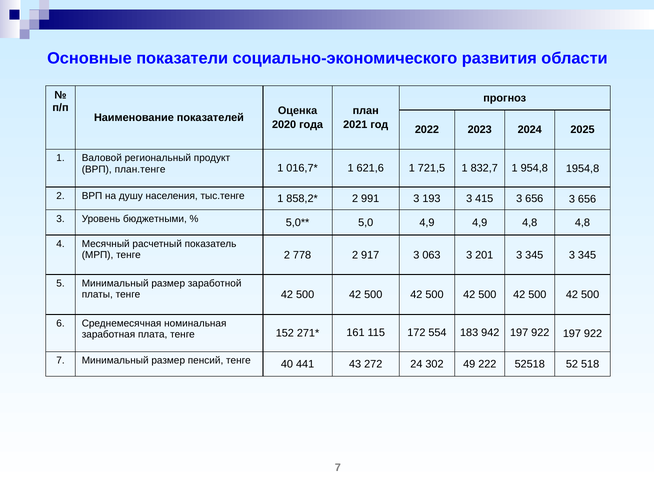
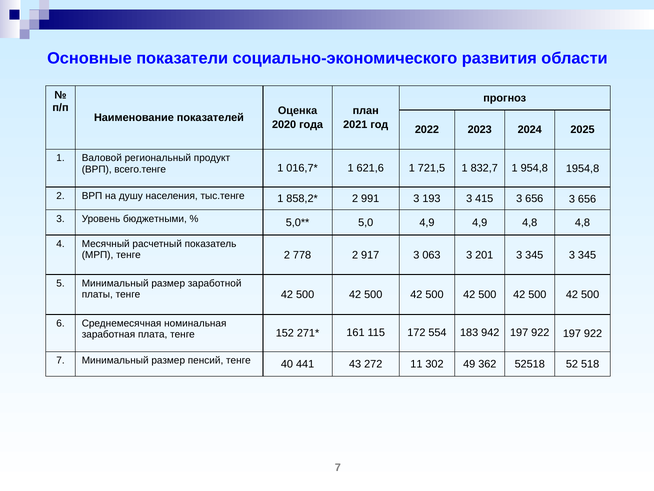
план.тенге: план.тенге -> всего.тенге
24: 24 -> 11
222: 222 -> 362
